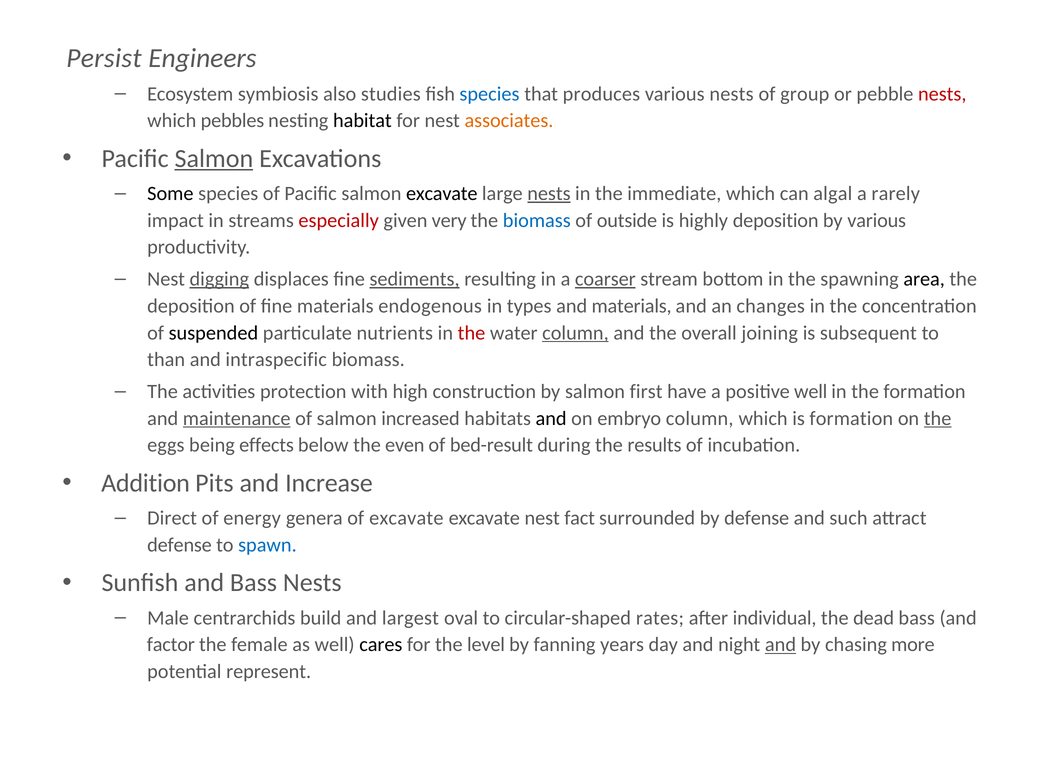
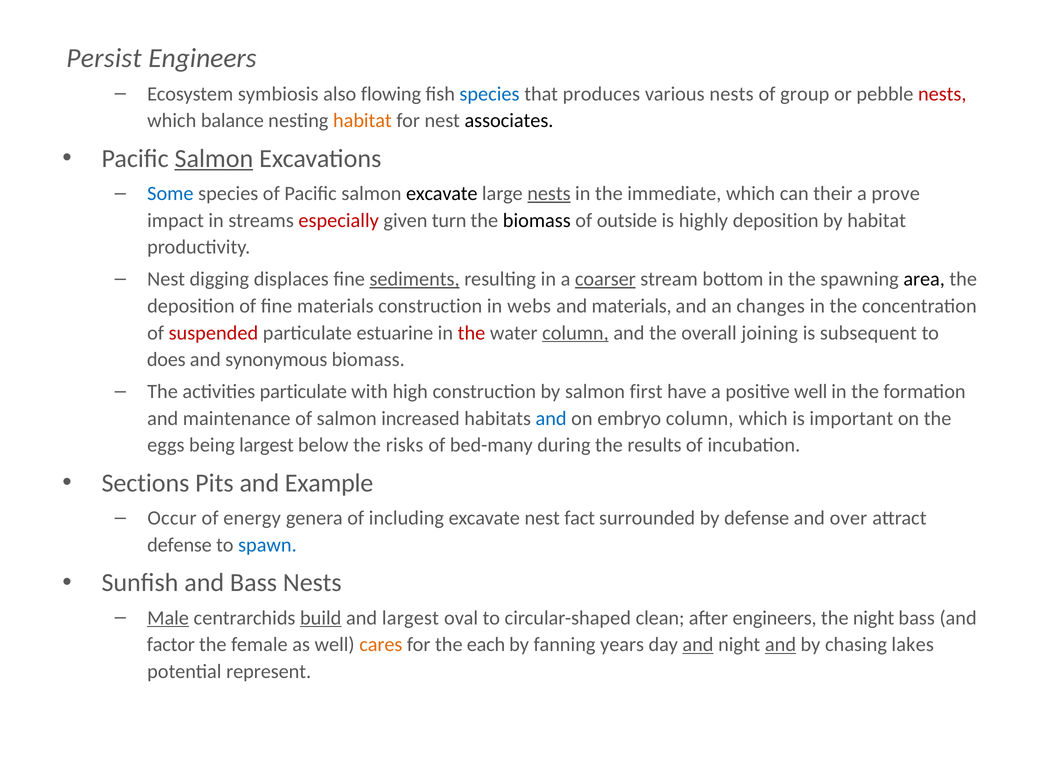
studies: studies -> flowing
pebbles: pebbles -> balance
habitat at (362, 121) colour: black -> orange
associates colour: orange -> black
Some colour: black -> blue
algal: algal -> their
rarely: rarely -> prove
very: very -> turn
biomass at (537, 220) colour: blue -> black
by various: various -> habitat
digging underline: present -> none
materials endogenous: endogenous -> construction
types: types -> webs
suspended colour: black -> red
nutrients: nutrients -> estuarine
than: than -> does
intraspecific: intraspecific -> synonymous
activities protection: protection -> particulate
maintenance underline: present -> none
and at (551, 418) colour: black -> blue
is formation: formation -> important
the at (938, 418) underline: present -> none
being effects: effects -> largest
even: even -> risks
bed-result: bed-result -> bed-many
Addition: Addition -> Sections
Increase: Increase -> Example
Direct: Direct -> Occur
of excavate: excavate -> including
such: such -> over
Male underline: none -> present
build underline: none -> present
rates: rates -> clean
after individual: individual -> engineers
the dead: dead -> night
cares colour: black -> orange
level: level -> each
and at (698, 645) underline: none -> present
more: more -> lakes
